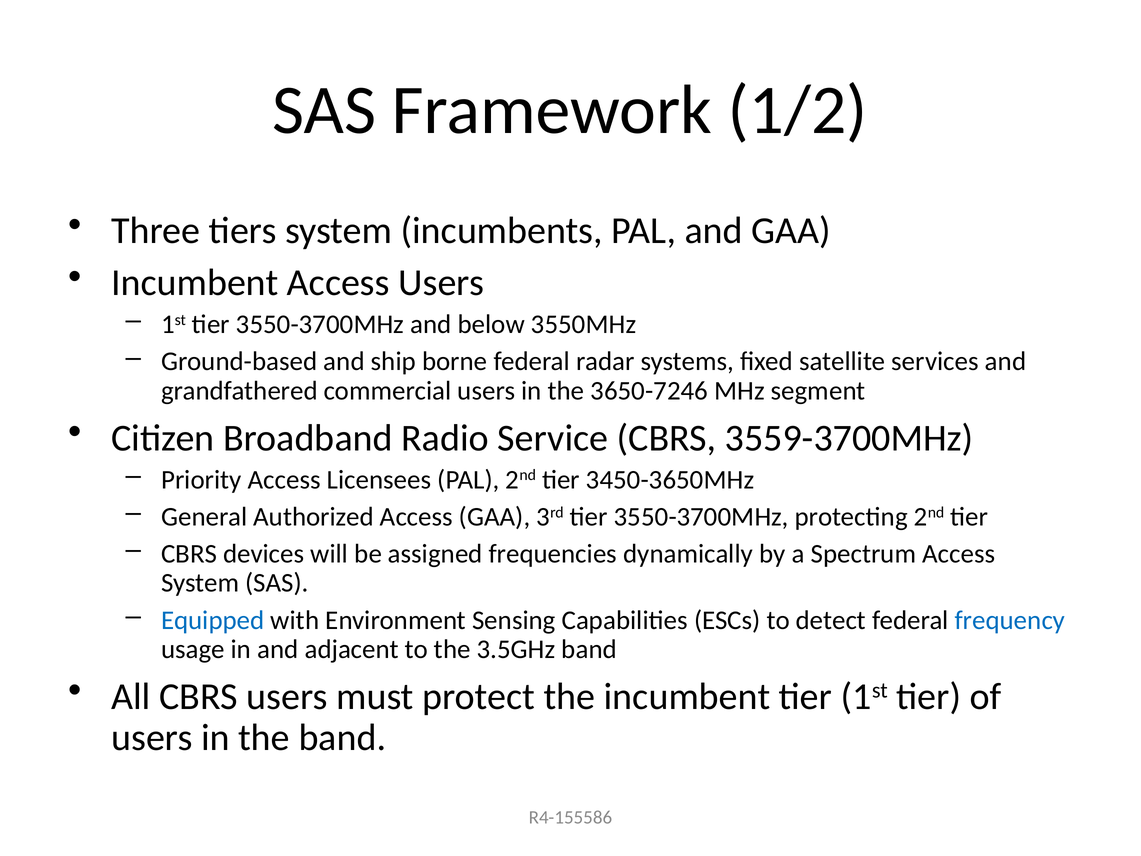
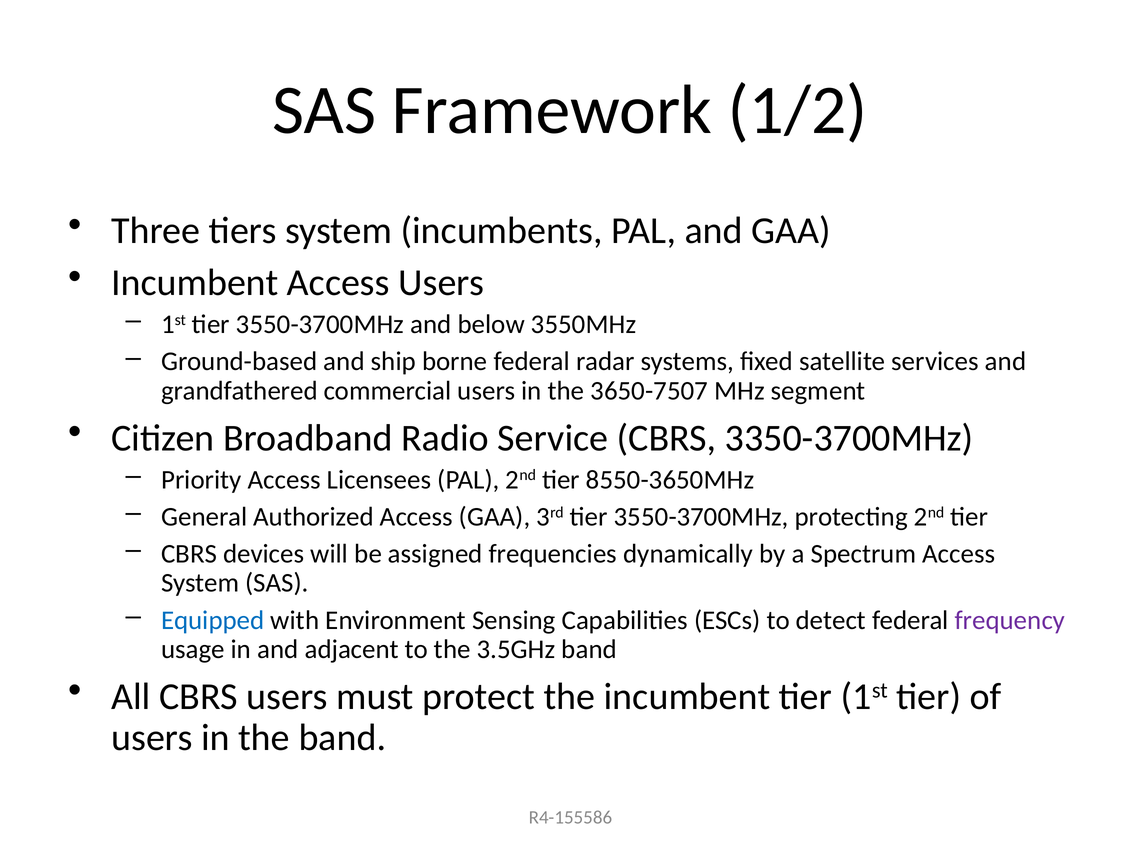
3650-7246: 3650-7246 -> 3650-7507
3559-3700MHz: 3559-3700MHz -> 3350-3700MHz
3450-3650MHz: 3450-3650MHz -> 8550-3650MHz
frequency colour: blue -> purple
